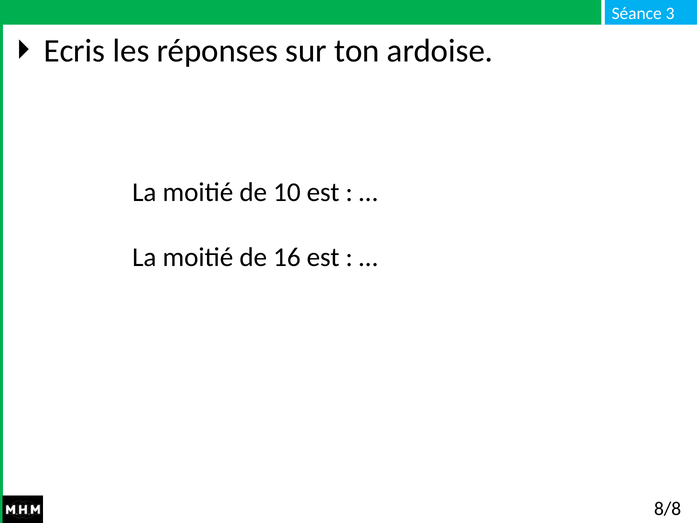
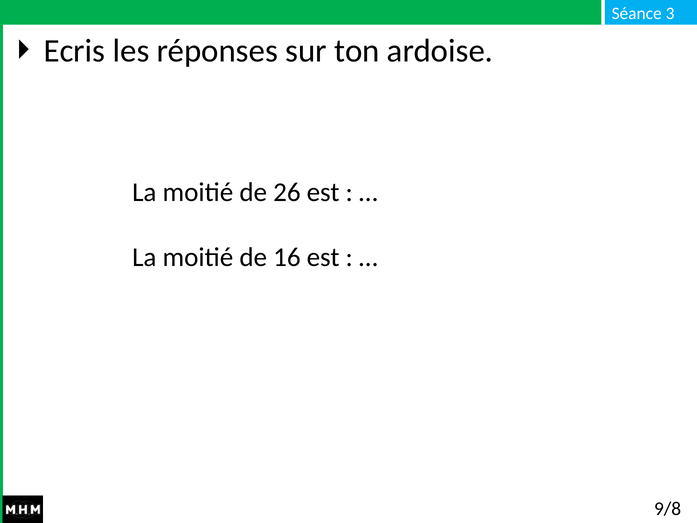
10: 10 -> 26
8/8: 8/8 -> 9/8
